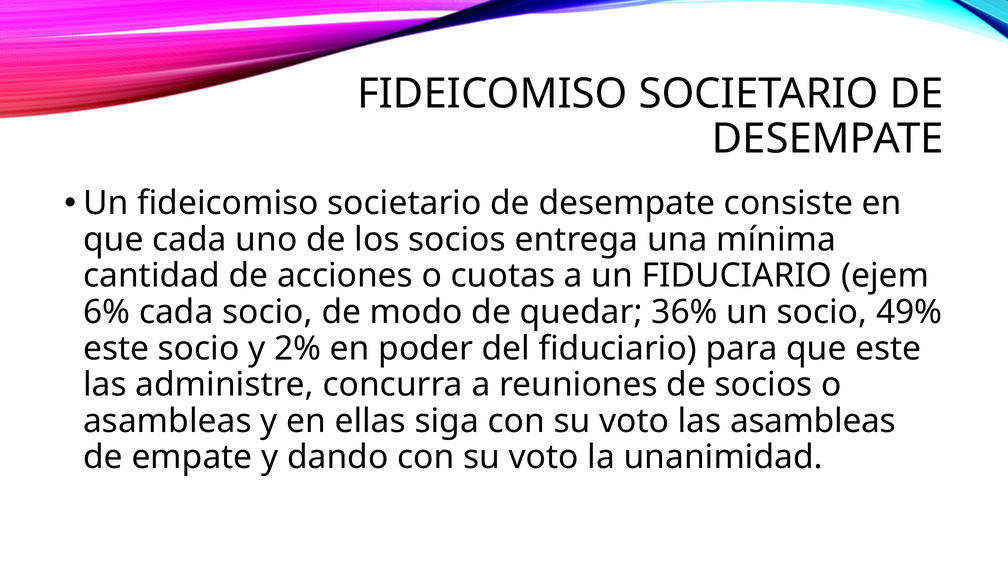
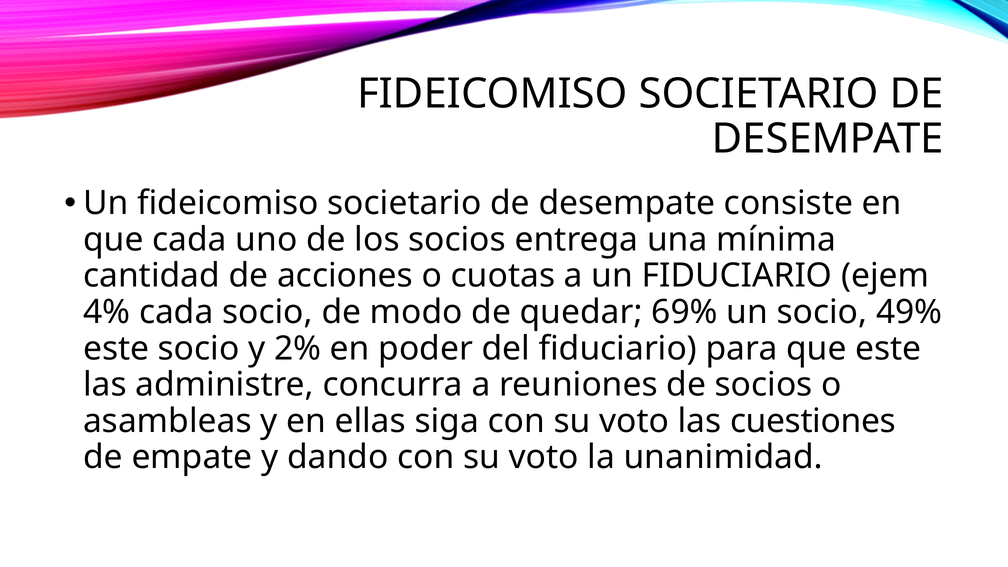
6%: 6% -> 4%
36%: 36% -> 69%
las asambleas: asambleas -> cuestiones
